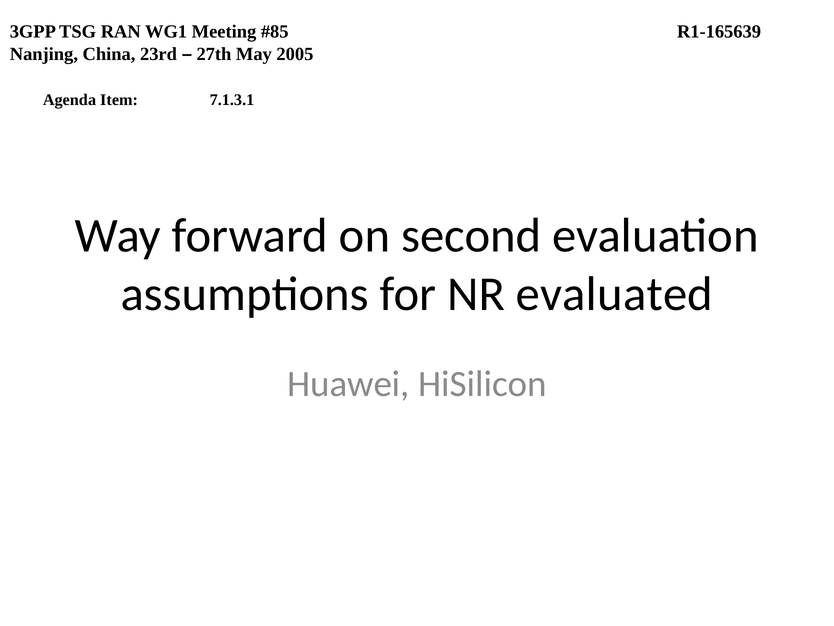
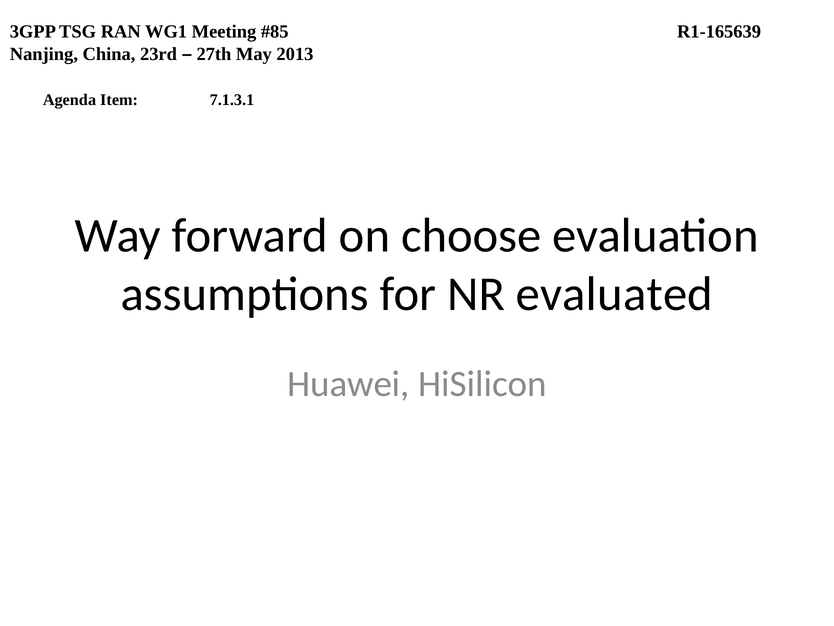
2005: 2005 -> 2013
second: second -> choose
